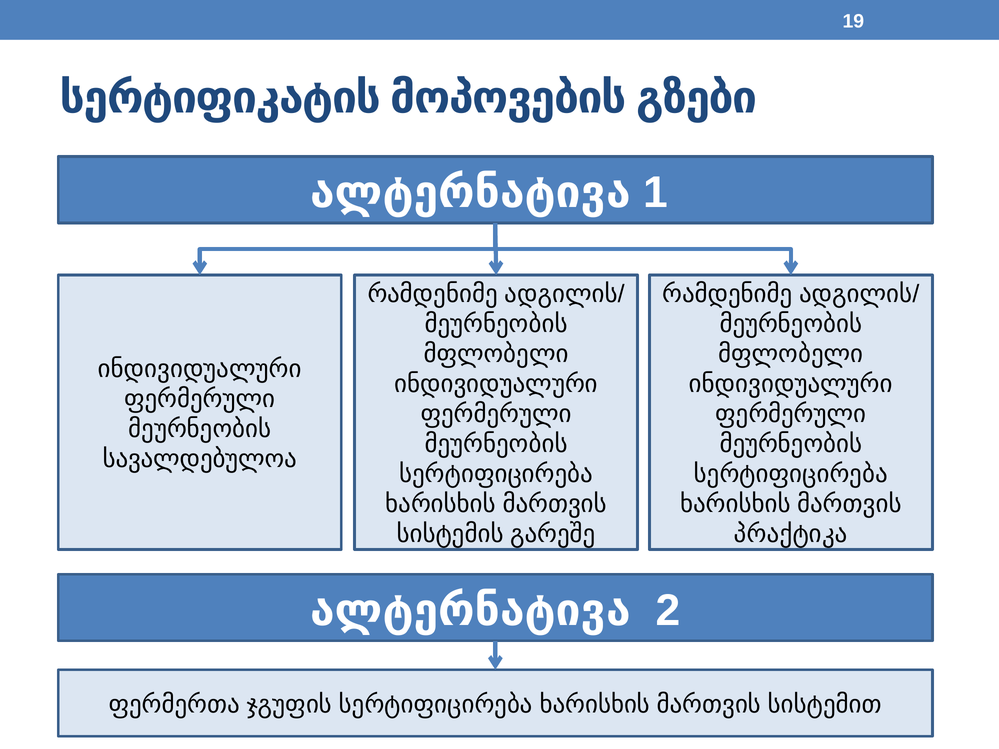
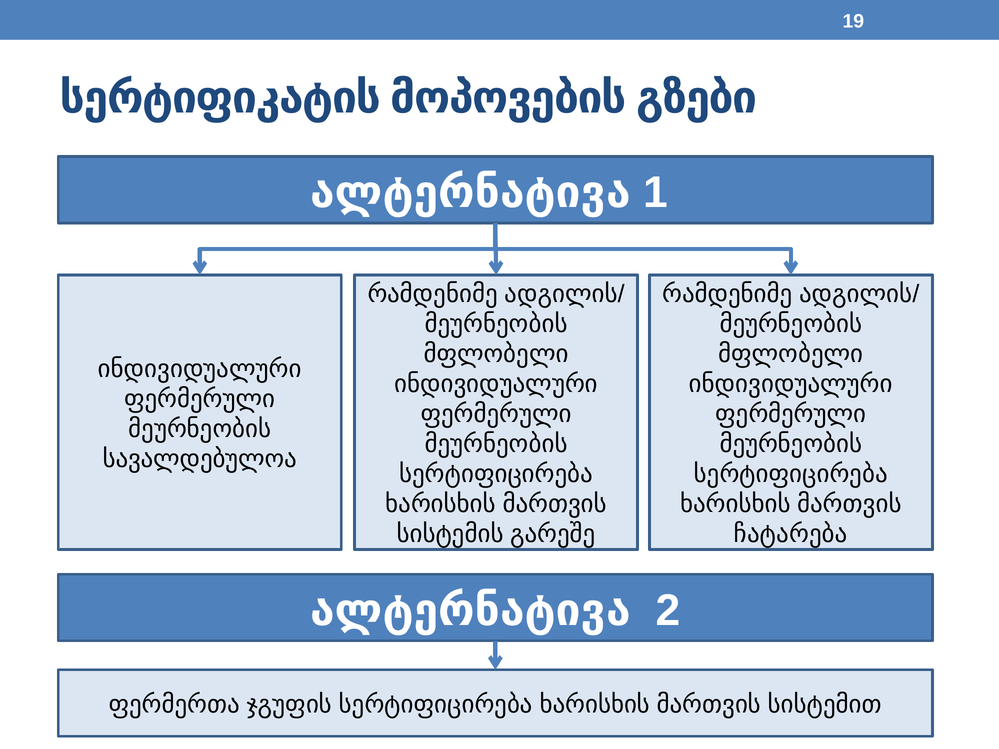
პრაქტიკა: პრაქტიკა -> ჩატარება
